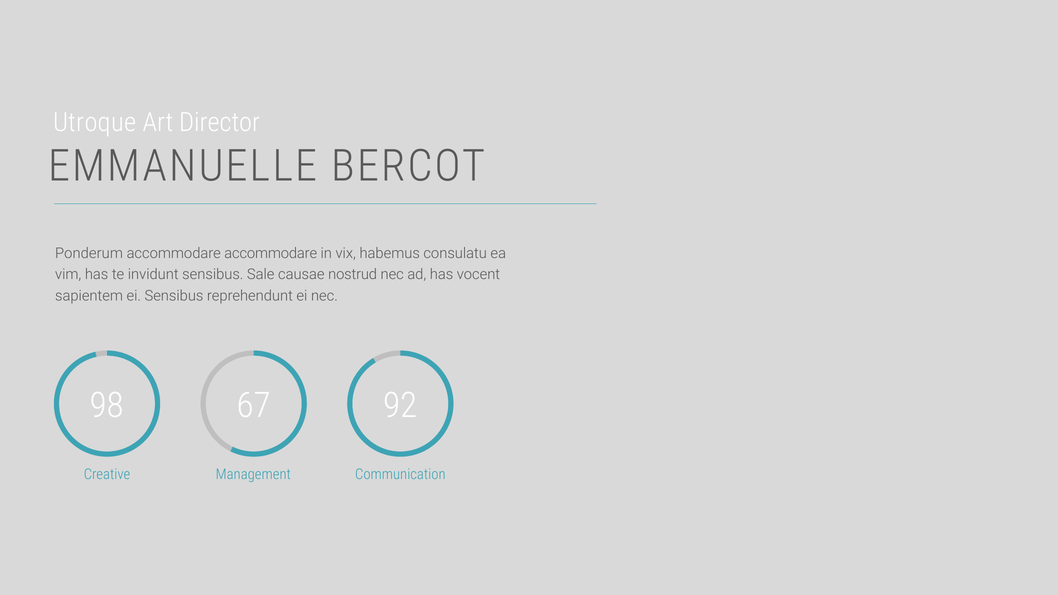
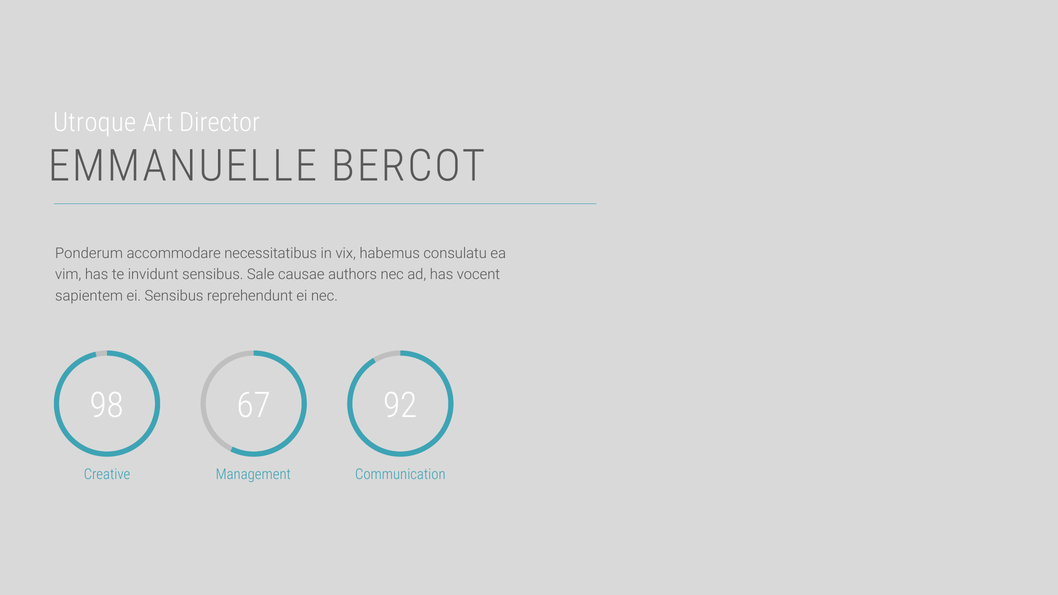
accommodare accommodare: accommodare -> necessitatibus
nostrud: nostrud -> authors
